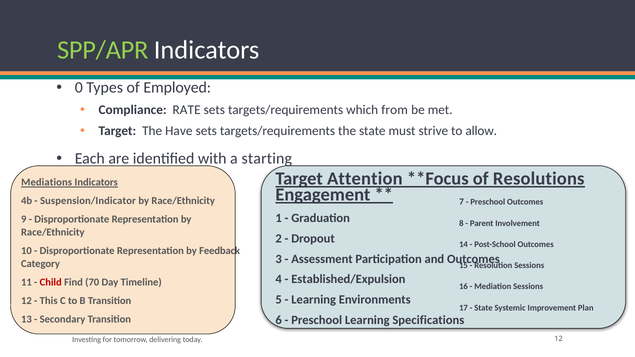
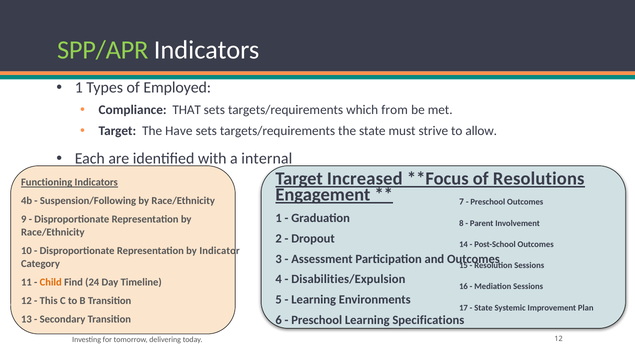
0 at (79, 88): 0 -> 1
RATE: RATE -> THAT
starting: starting -> internal
Attention: Attention -> Increased
Mediations: Mediations -> Functioning
Suspension/Indicator: Suspension/Indicator -> Suspension/Following
Feedback: Feedback -> Indicator
Established/Expulsion: Established/Expulsion -> Disabilities/Expulsion
Child colour: red -> orange
70: 70 -> 24
